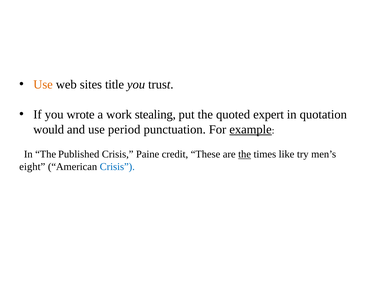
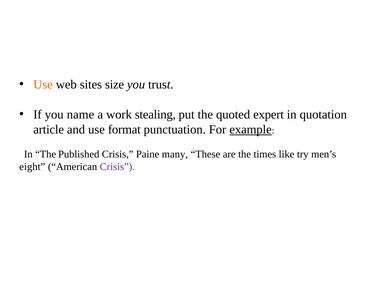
title: title -> size
wrote: wrote -> name
would: would -> article
period: period -> format
credit: credit -> many
the at (245, 154) underline: present -> none
Crisis at (117, 167) colour: blue -> purple
